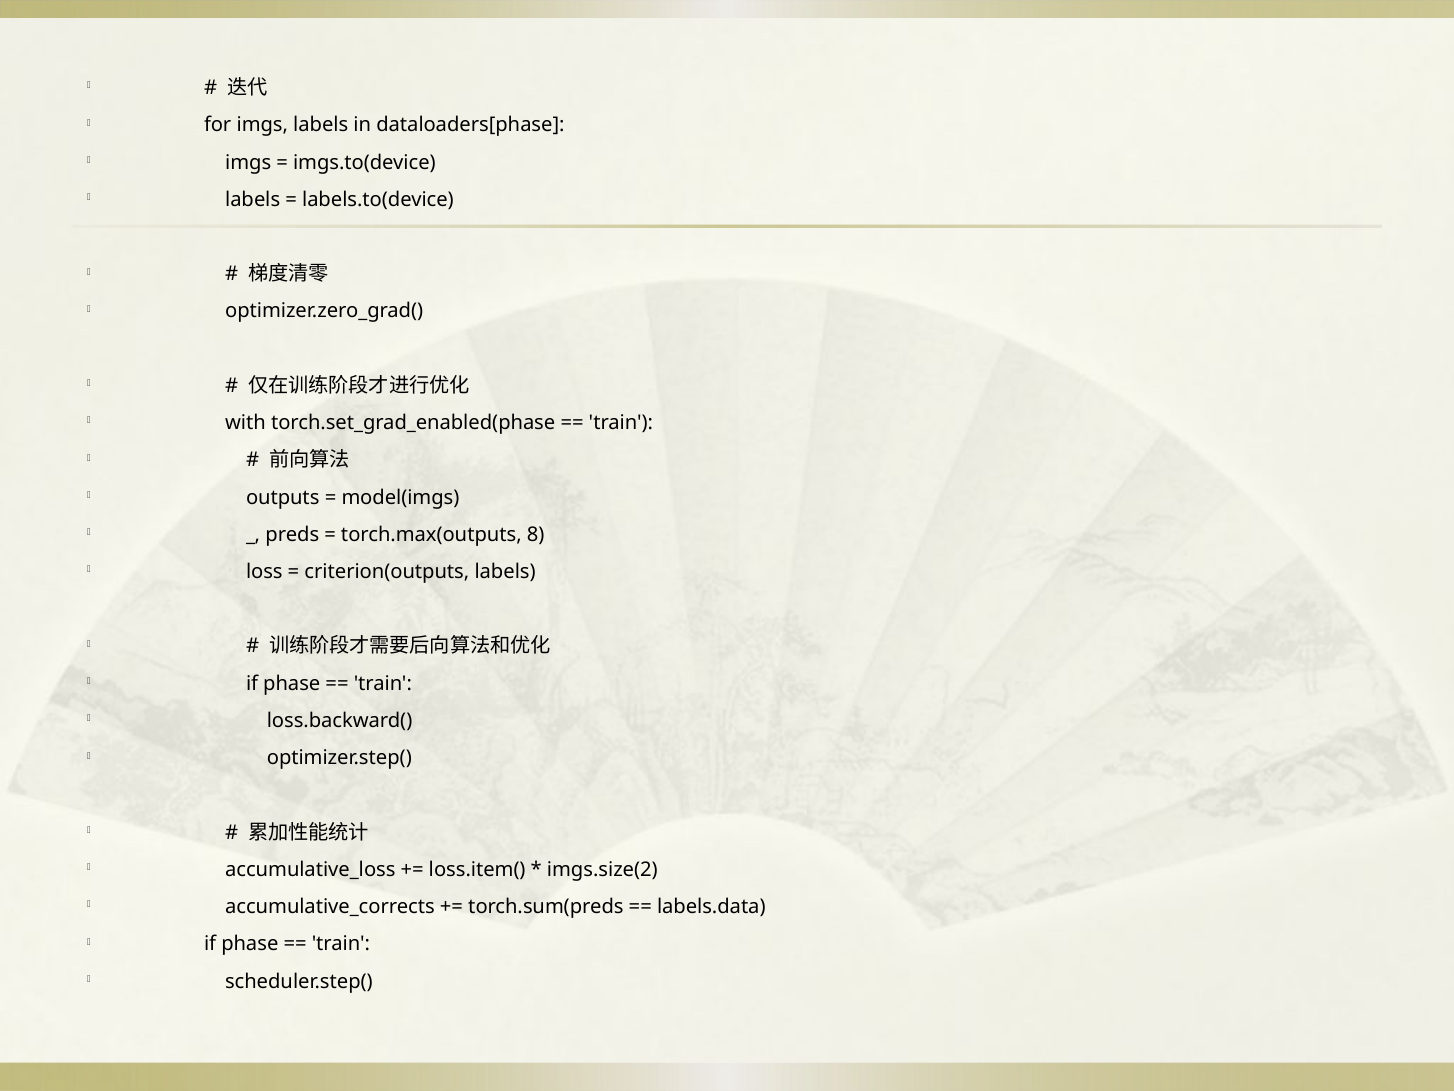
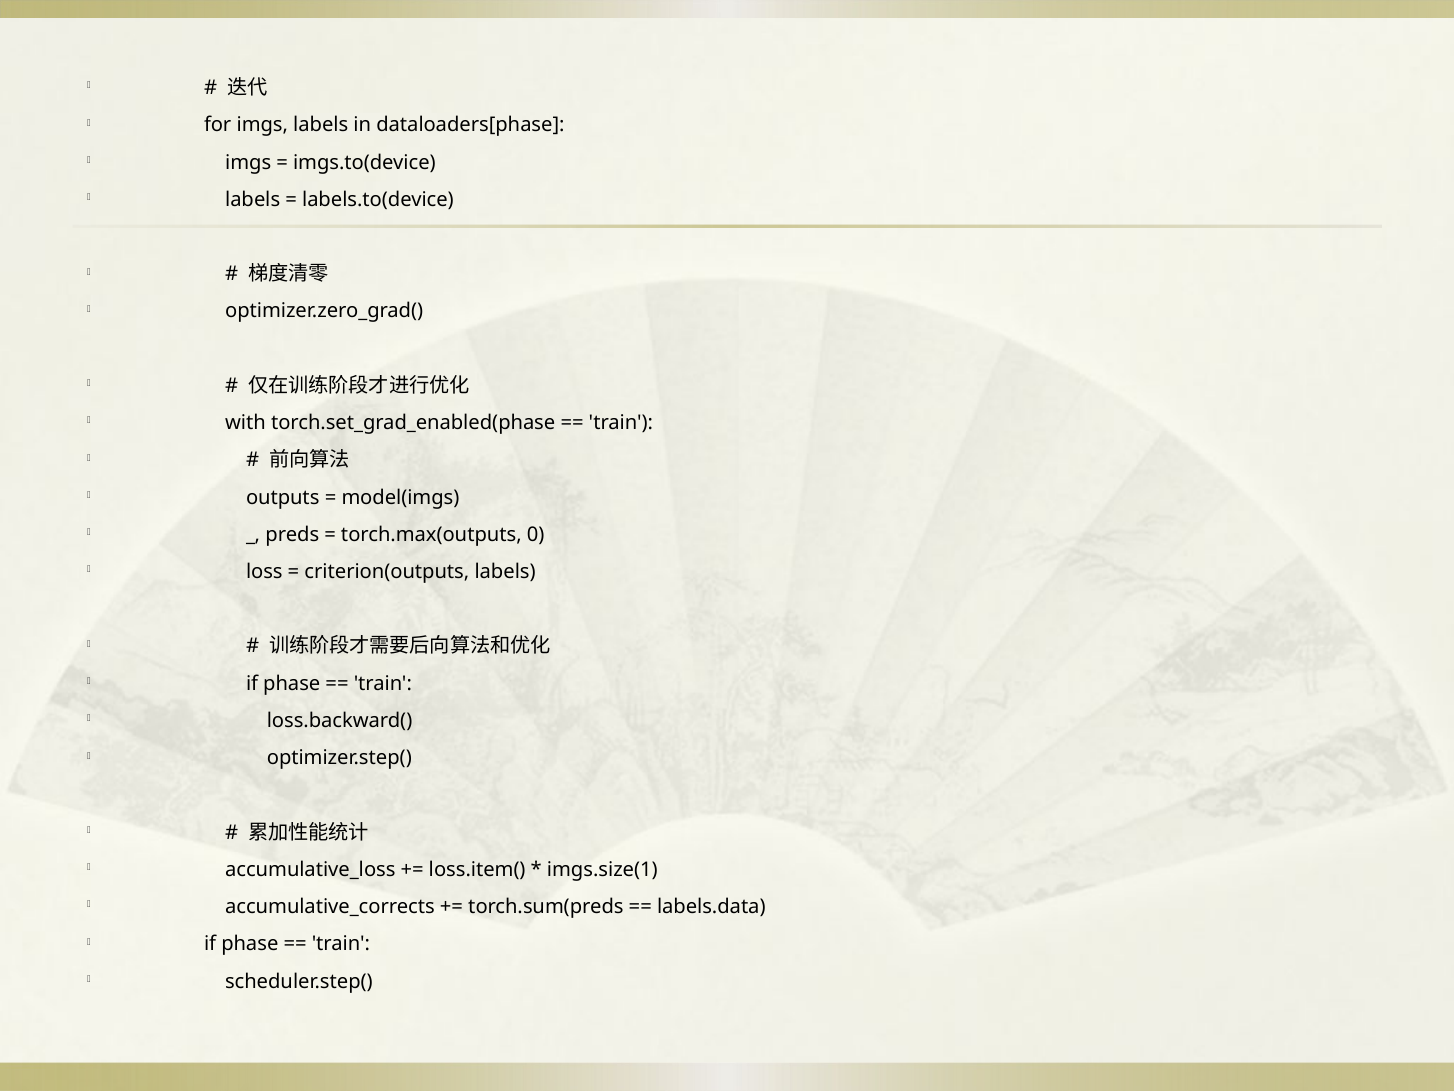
8: 8 -> 0
imgs.size(2: imgs.size(2 -> imgs.size(1
